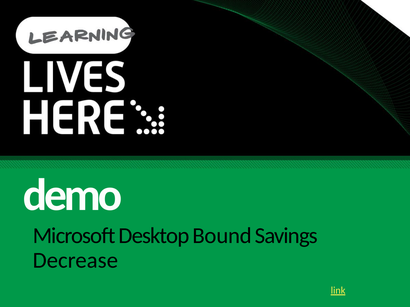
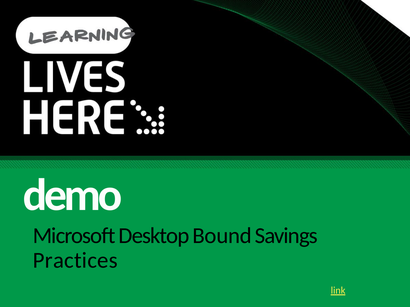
Decrease: Decrease -> Practices
